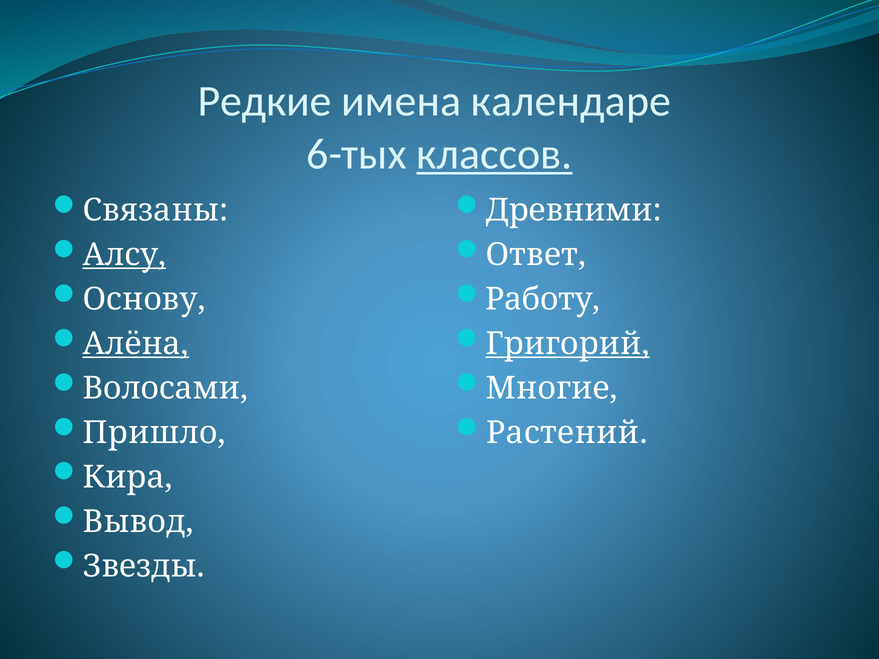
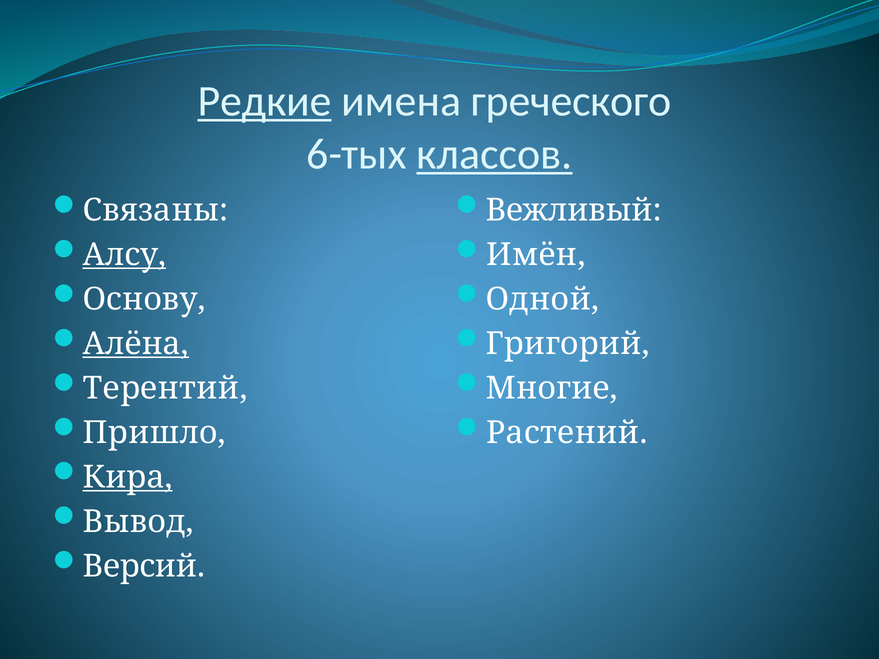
Редкие underline: none -> present
календаре: календаре -> греческого
Древними: Древними -> Вежливый
Ответ: Ответ -> Имён
Работу: Работу -> Одной
Григорий underline: present -> none
Волосами: Волосами -> Терентий
Кира underline: none -> present
Звезды: Звезды -> Версий
